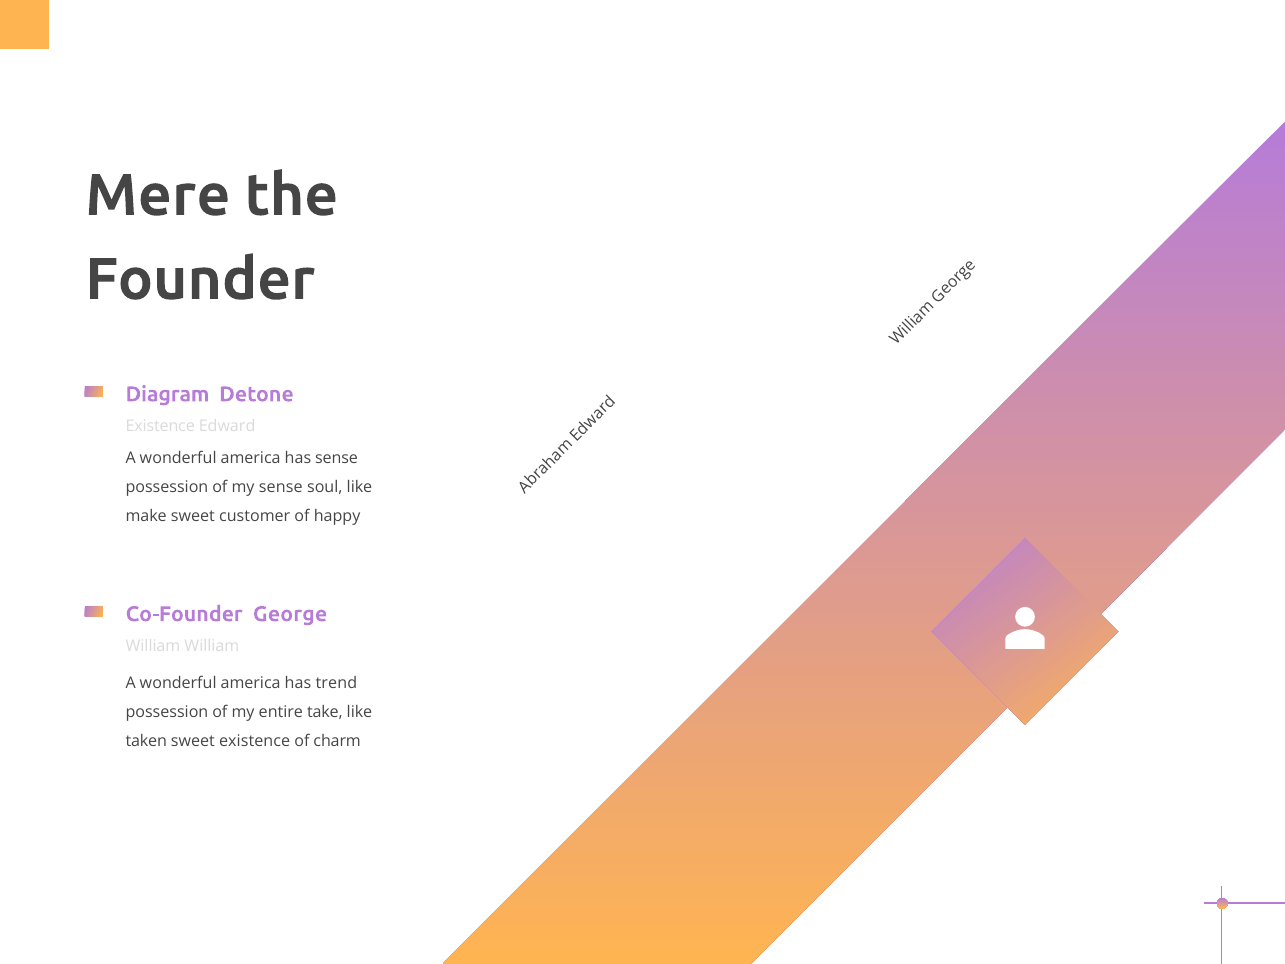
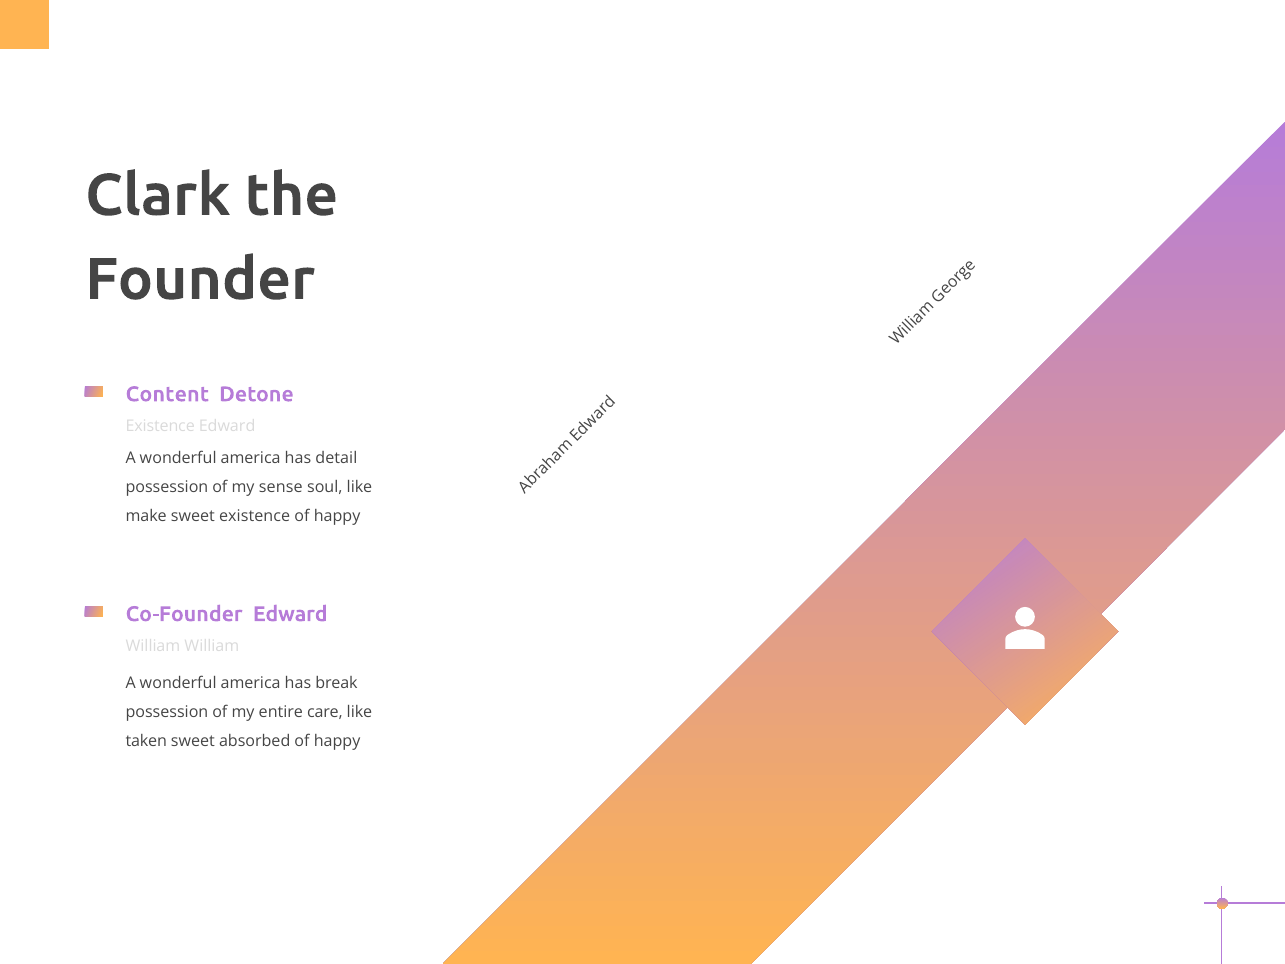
Mere: Mere -> Clark
Diagram: Diagram -> Content
has sense: sense -> detail
sweet customer: customer -> existence
Co-Founder George: George -> Edward
trend: trend -> break
take: take -> care
sweet existence: existence -> absorbed
charm at (337, 741): charm -> happy
